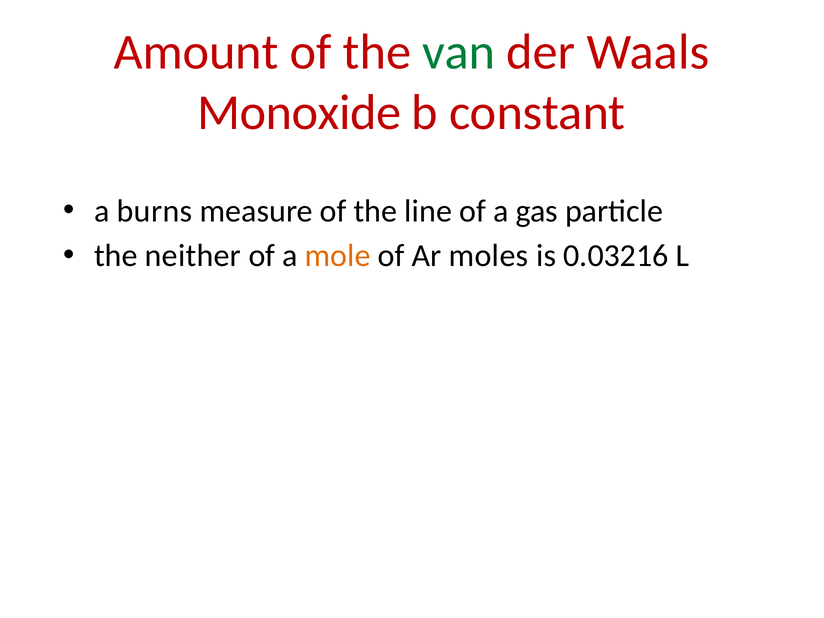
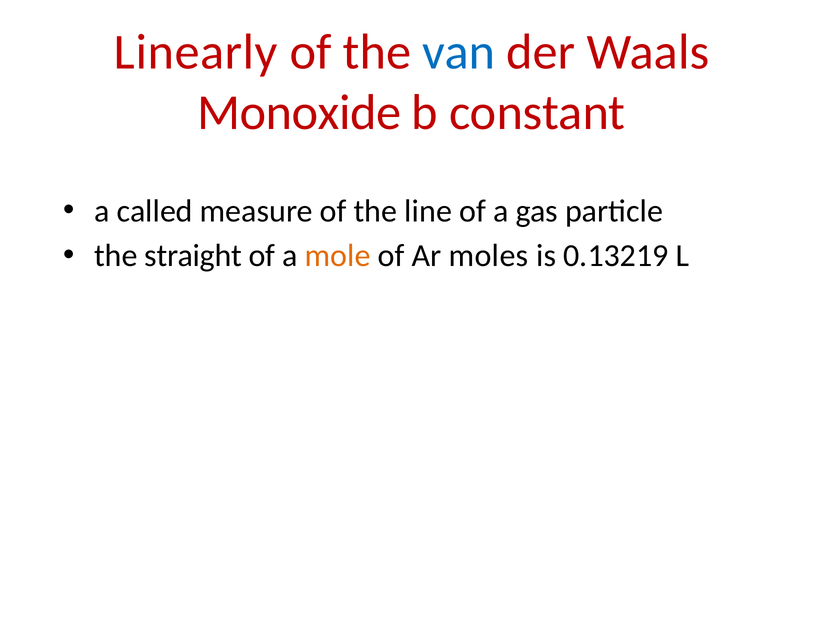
Amount: Amount -> Linearly
van colour: green -> blue
burns: burns -> called
neither: neither -> straight
0.03216: 0.03216 -> 0.13219
